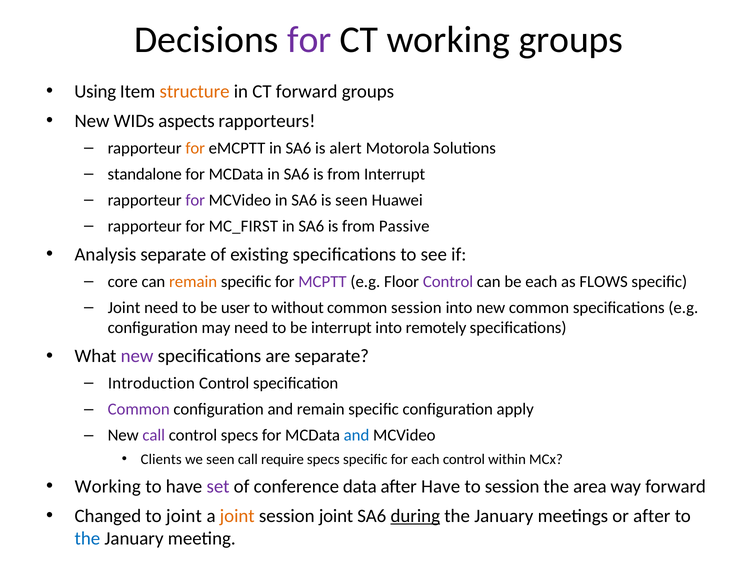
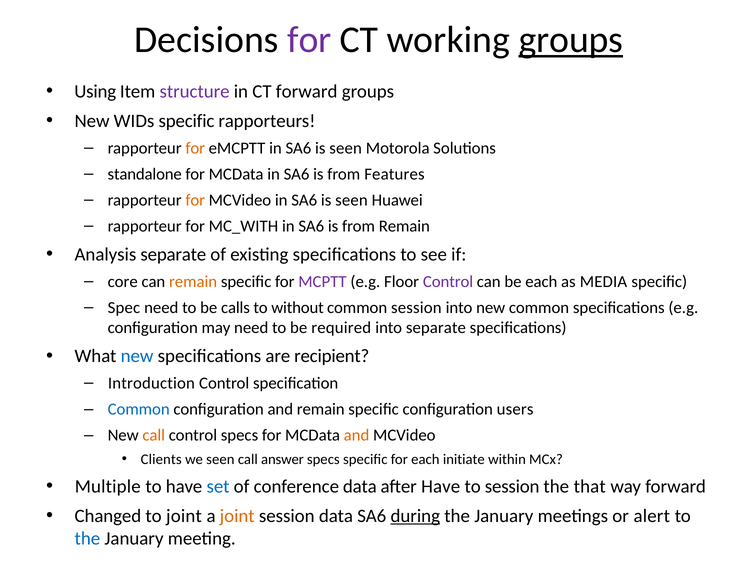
groups at (571, 40) underline: none -> present
structure colour: orange -> purple
WIDs aspects: aspects -> specific
alert at (346, 148): alert -> seen
from Interrupt: Interrupt -> Features
for at (195, 200) colour: purple -> orange
MC_FIRST: MC_FIRST -> MC_WITH
from Passive: Passive -> Remain
FLOWS: FLOWS -> MEDIA
Joint at (124, 308): Joint -> Spec
user: user -> calls
be interrupt: interrupt -> required
into remotely: remotely -> separate
new at (137, 356) colour: purple -> blue
are separate: separate -> recipient
Common at (139, 409) colour: purple -> blue
apply: apply -> users
call at (154, 435) colour: purple -> orange
and at (357, 435) colour: blue -> orange
require: require -> answer
each control: control -> initiate
Working at (108, 486): Working -> Multiple
set colour: purple -> blue
area: area -> that
session joint: joint -> data
or after: after -> alert
